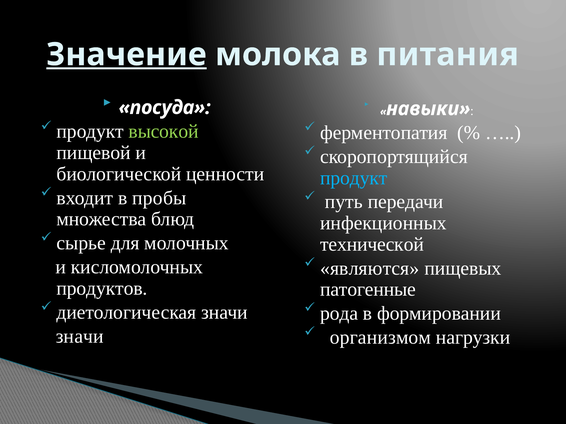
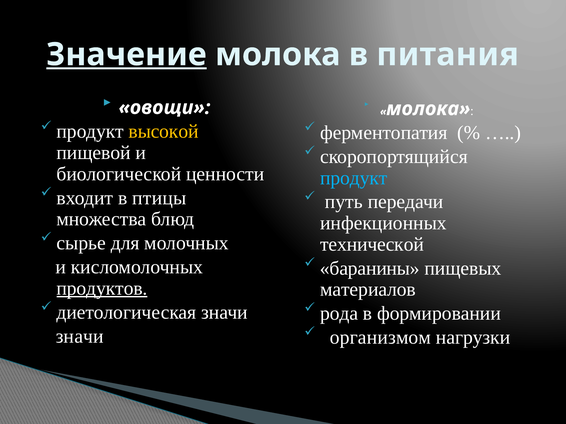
посуда: посуда -> овощи
навыки at (428, 109): навыки -> молока
высокой colour: light green -> yellow
пробы: пробы -> птицы
являются: являются -> баранины
продуктов underline: none -> present
патогенные: патогенные -> материалов
